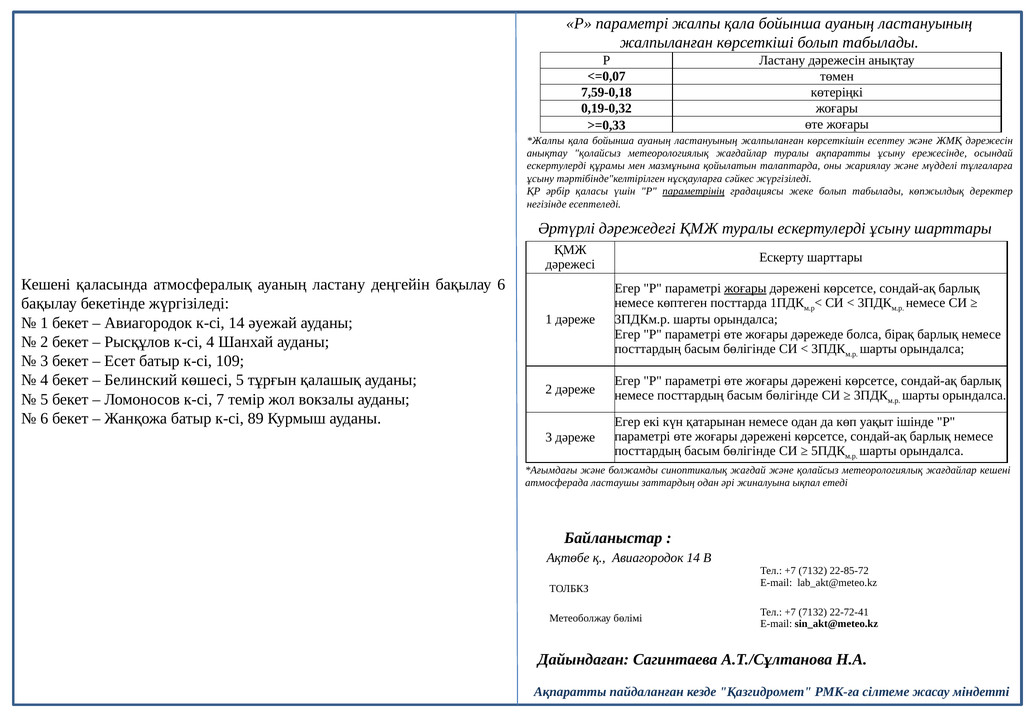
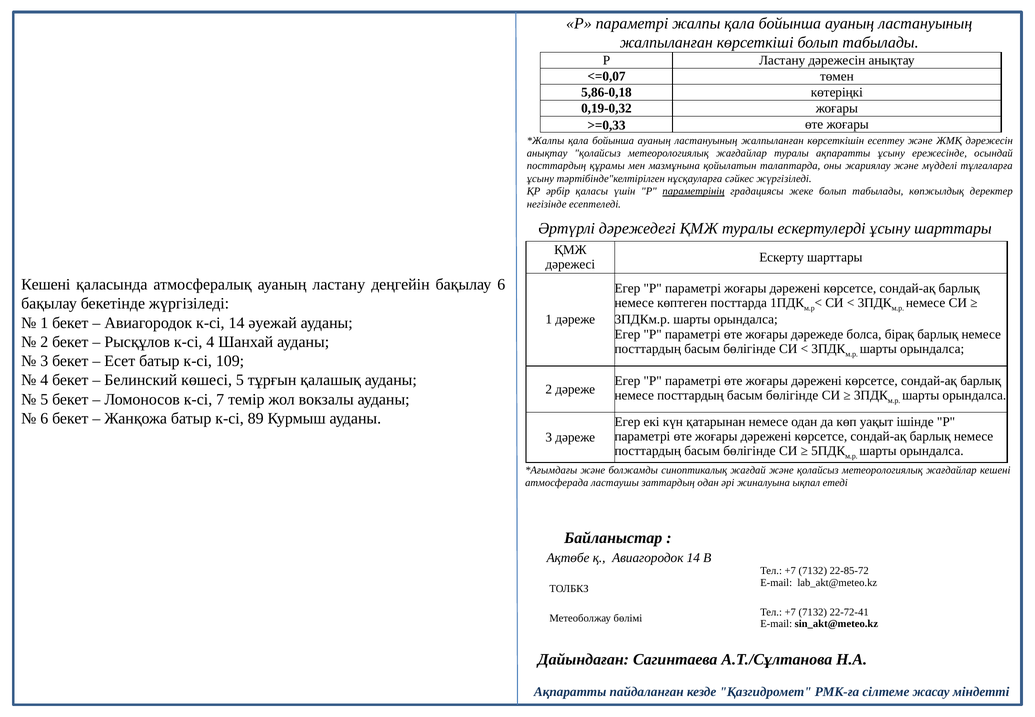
7,59-0,18: 7,59-0,18 -> 5,86-0,18
ескертулерді at (557, 166): ескертулерді -> посттардың
жоғары at (745, 288) underline: present -> none
